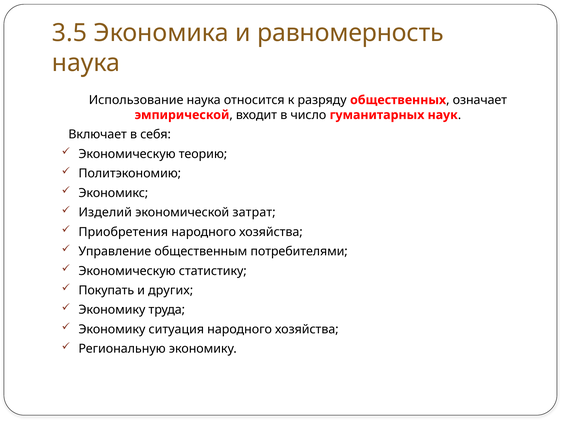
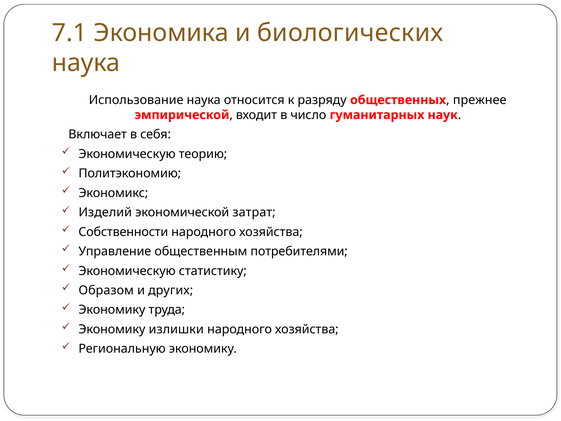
3.5: 3.5 -> 7.1
равномерность: равномерность -> биологических
означает: означает -> прежнее
Приобретения: Приобретения -> Собственности
Покупать: Покупать -> Образом
ситуация: ситуация -> излишки
